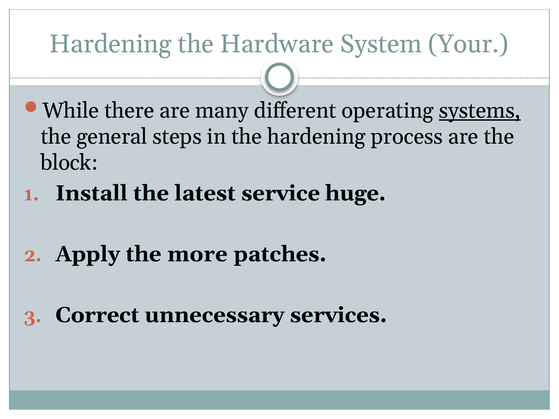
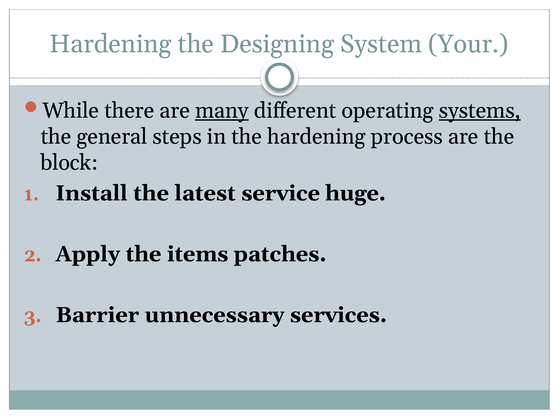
Hardware: Hardware -> Designing
many underline: none -> present
more: more -> items
Correct: Correct -> Barrier
